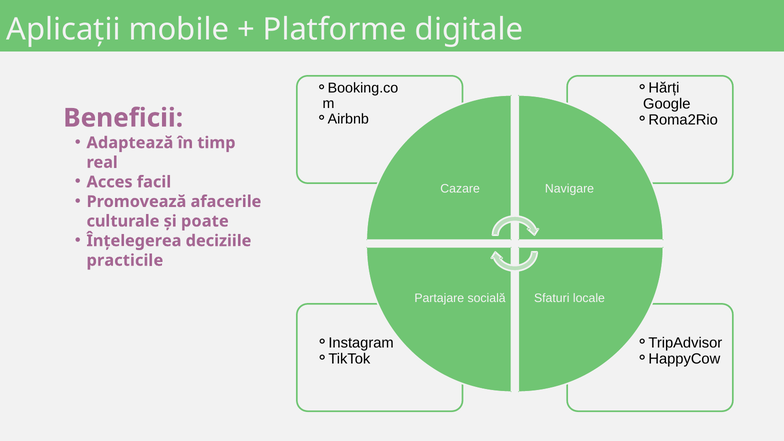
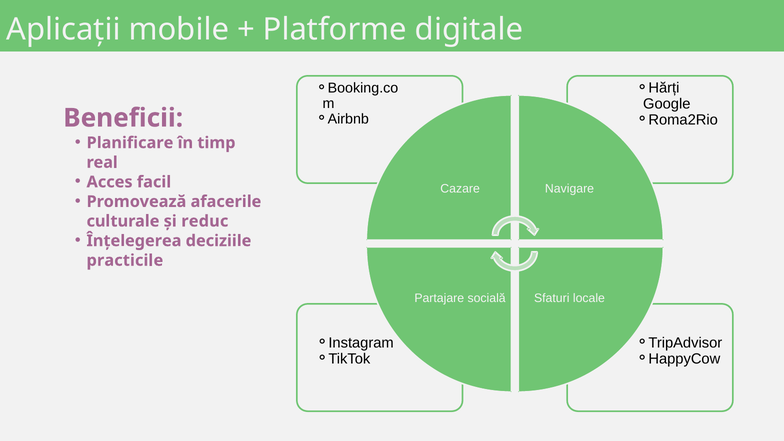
Adaptează: Adaptează -> Planificare
poate: poate -> reduc
